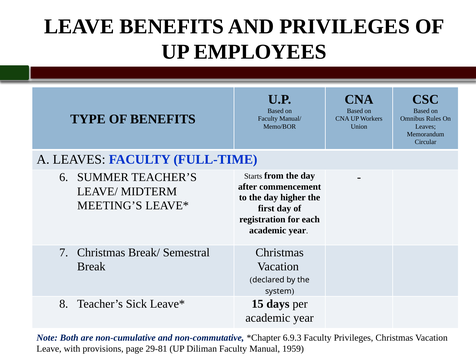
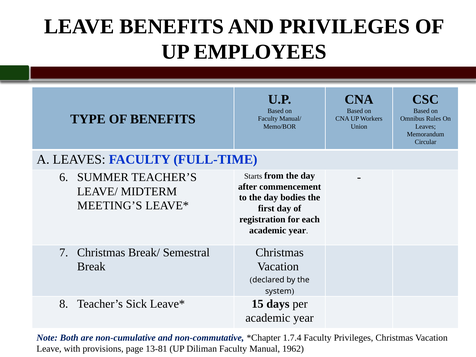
higher: higher -> bodies
6.9.3: 6.9.3 -> 1.7.4
29-81: 29-81 -> 13-81
1959: 1959 -> 1962
